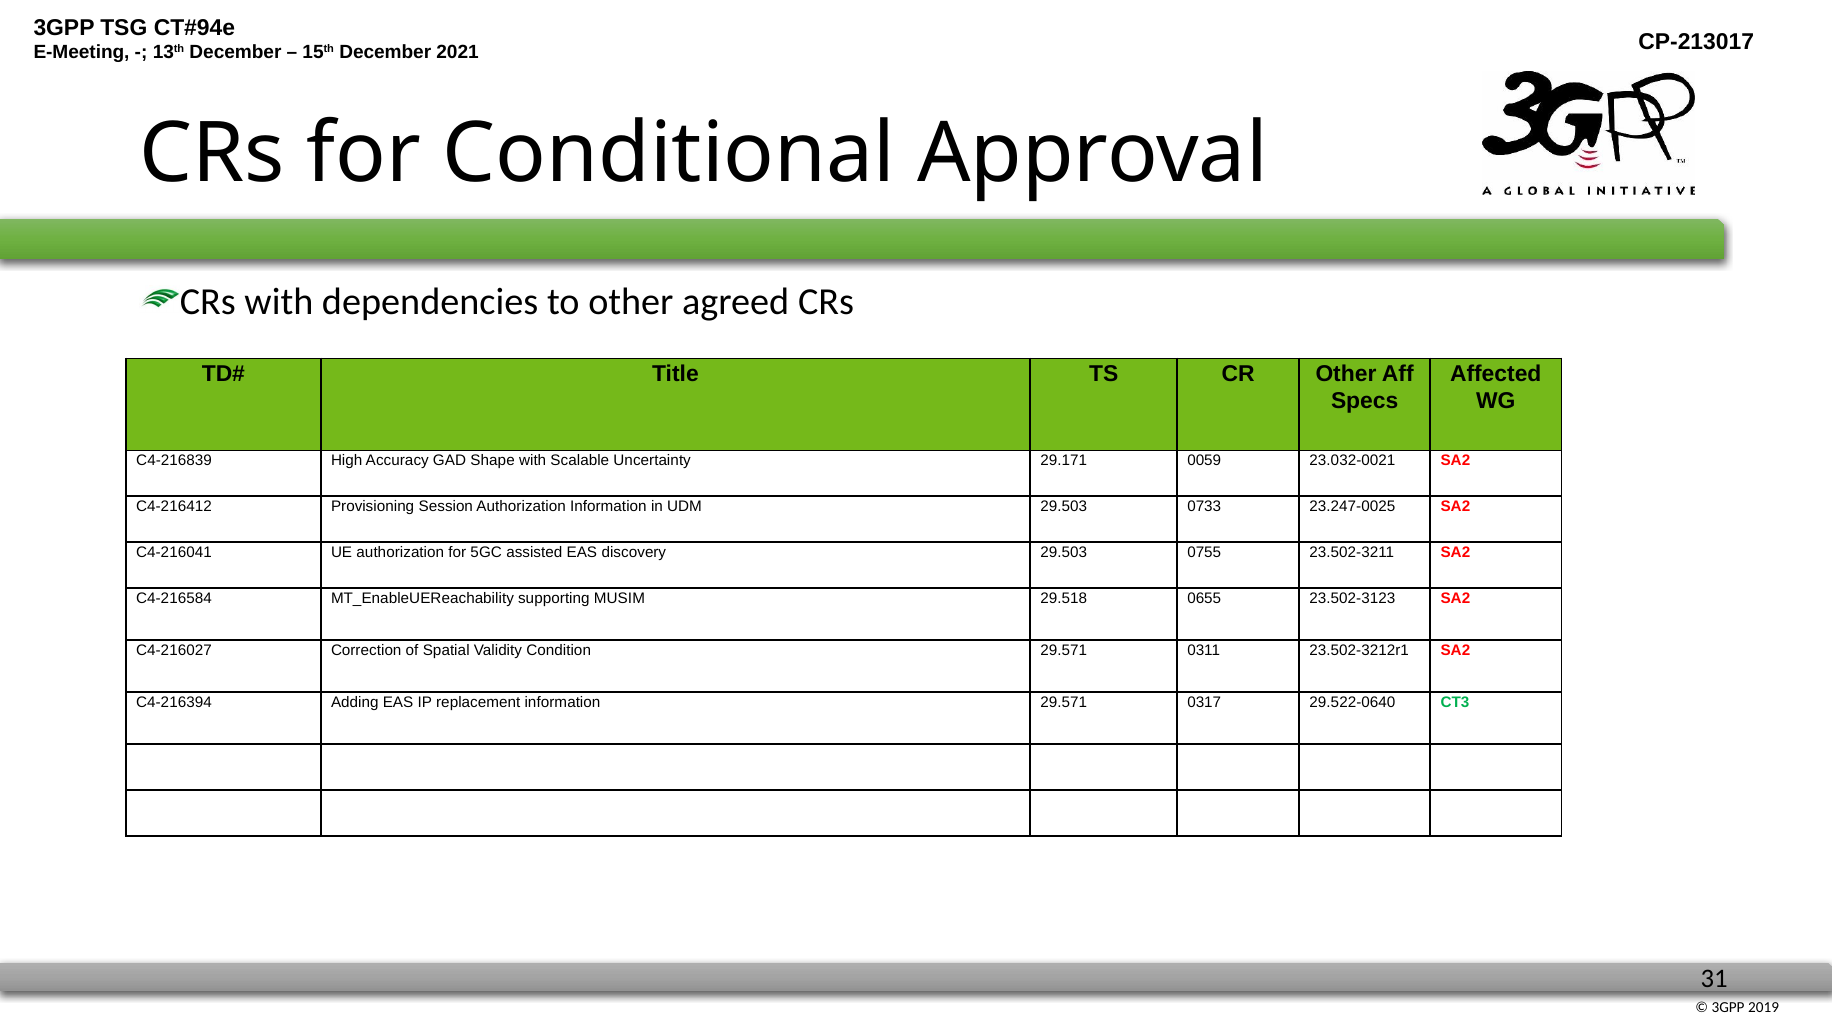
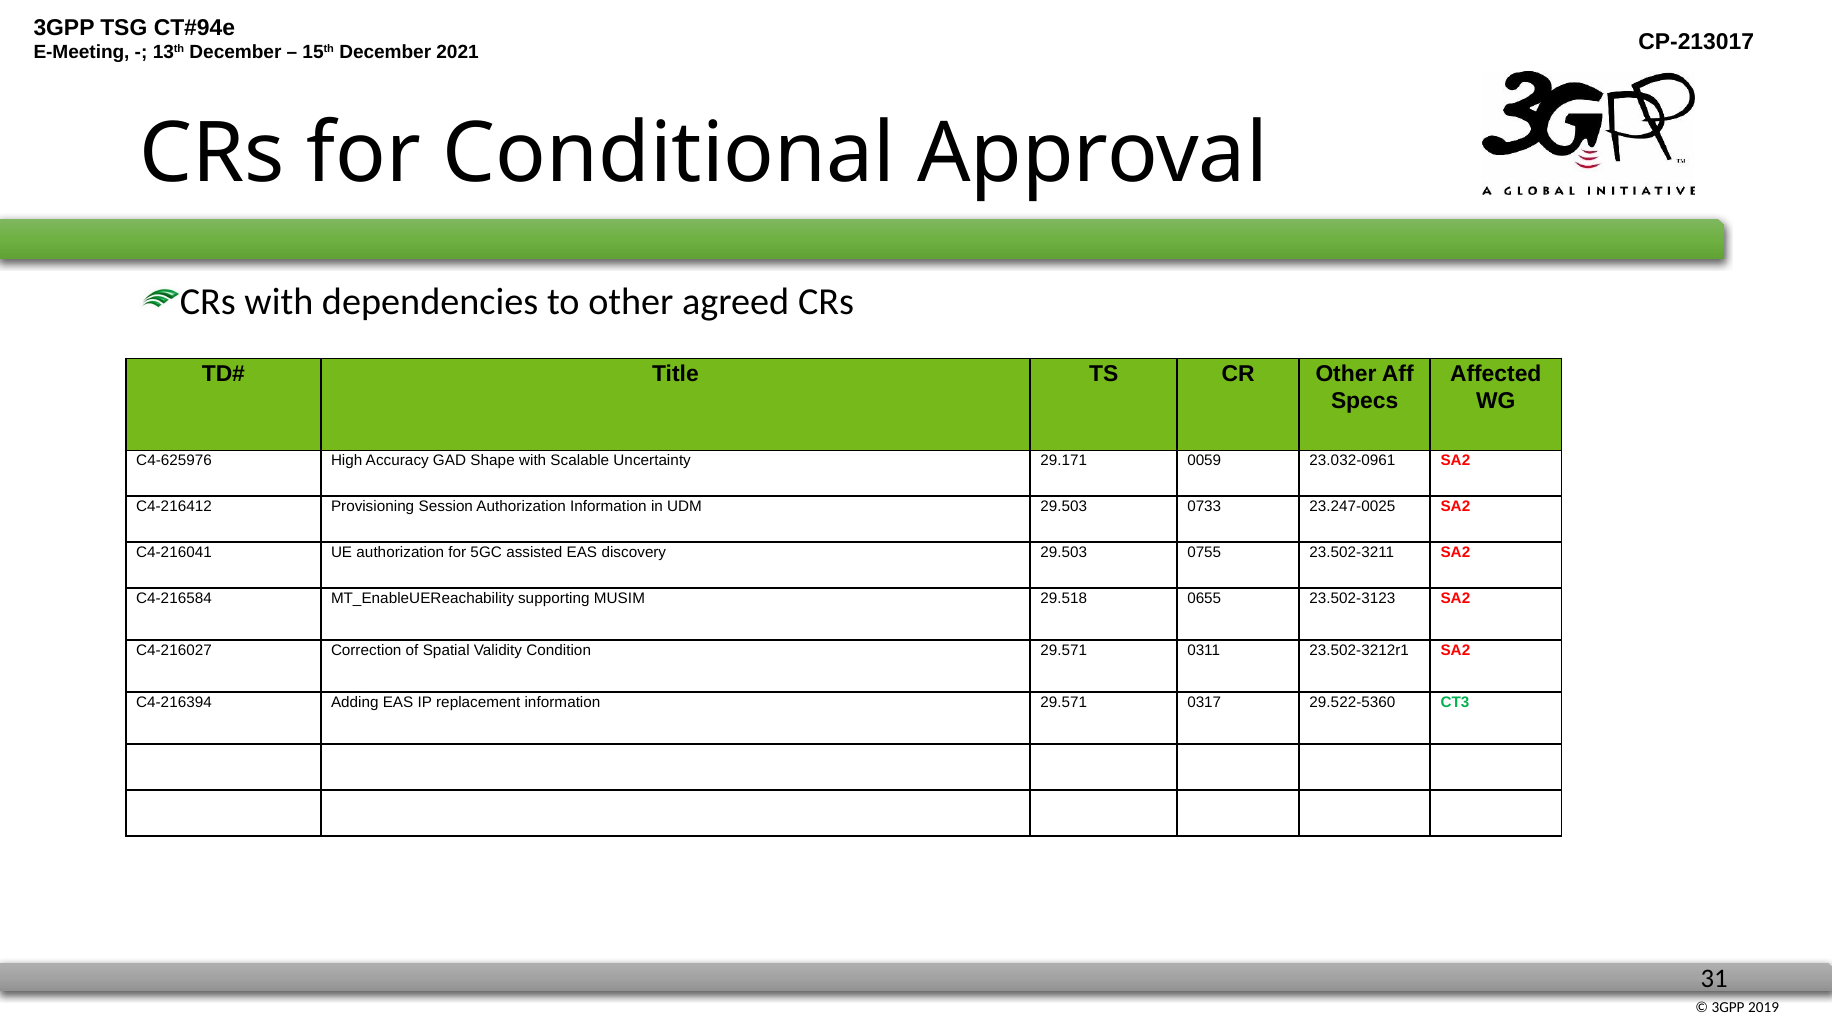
C4-216839: C4-216839 -> C4-625976
23.032-0021: 23.032-0021 -> 23.032-0961
29.522-0640: 29.522-0640 -> 29.522-5360
